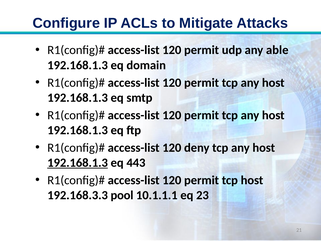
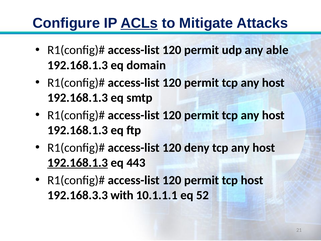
ACLs underline: none -> present
pool: pool -> with
23: 23 -> 52
